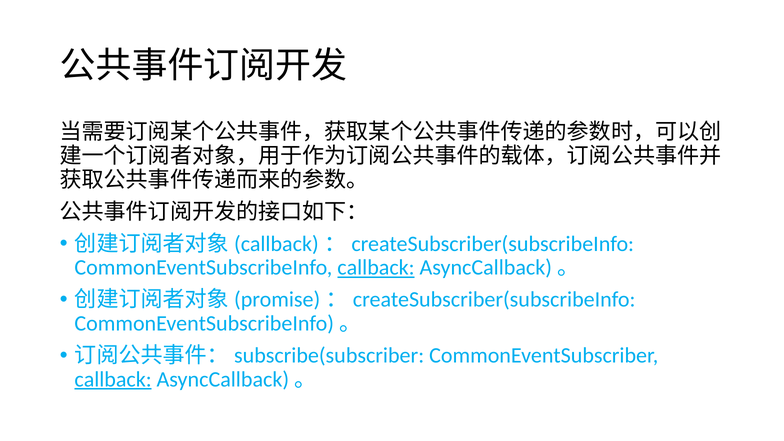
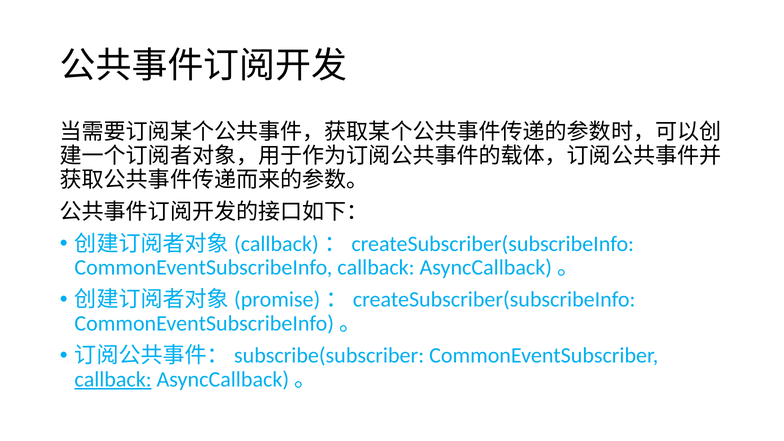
callback at (376, 268) underline: present -> none
